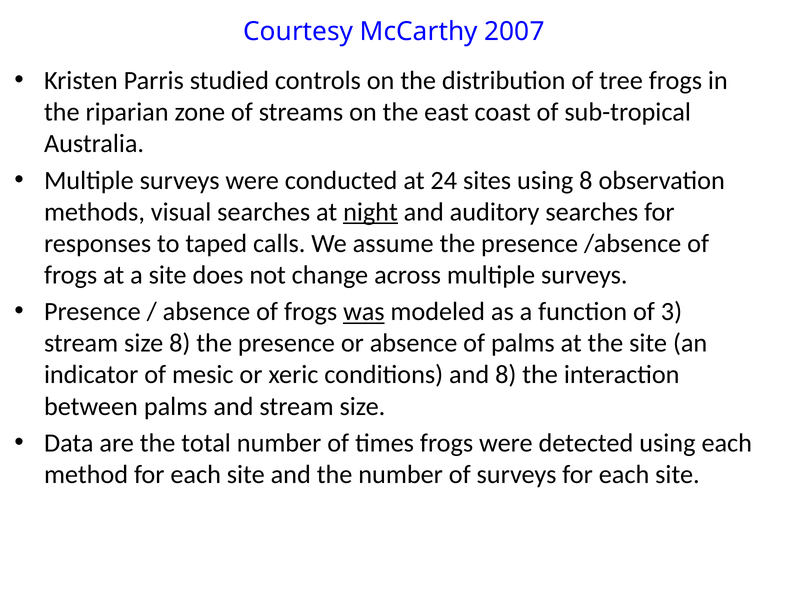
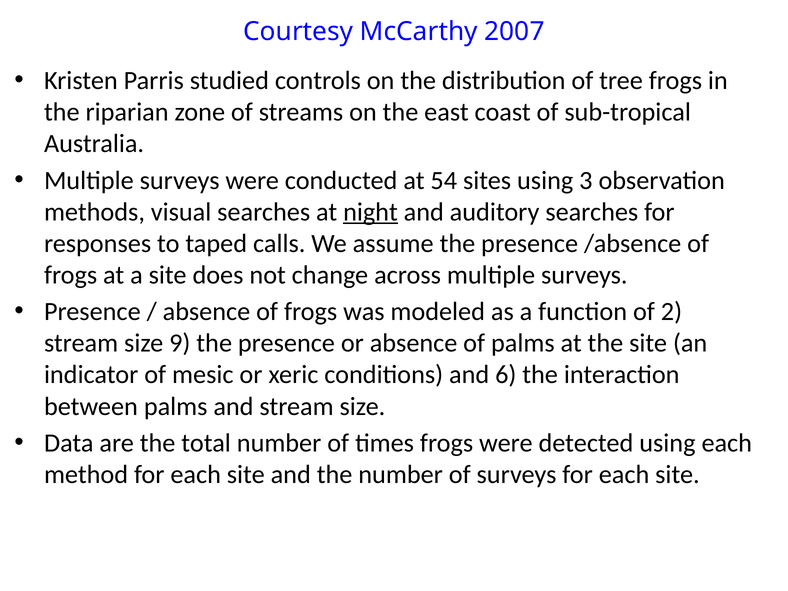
24: 24 -> 54
using 8: 8 -> 3
was underline: present -> none
3: 3 -> 2
size 8: 8 -> 9
and 8: 8 -> 6
